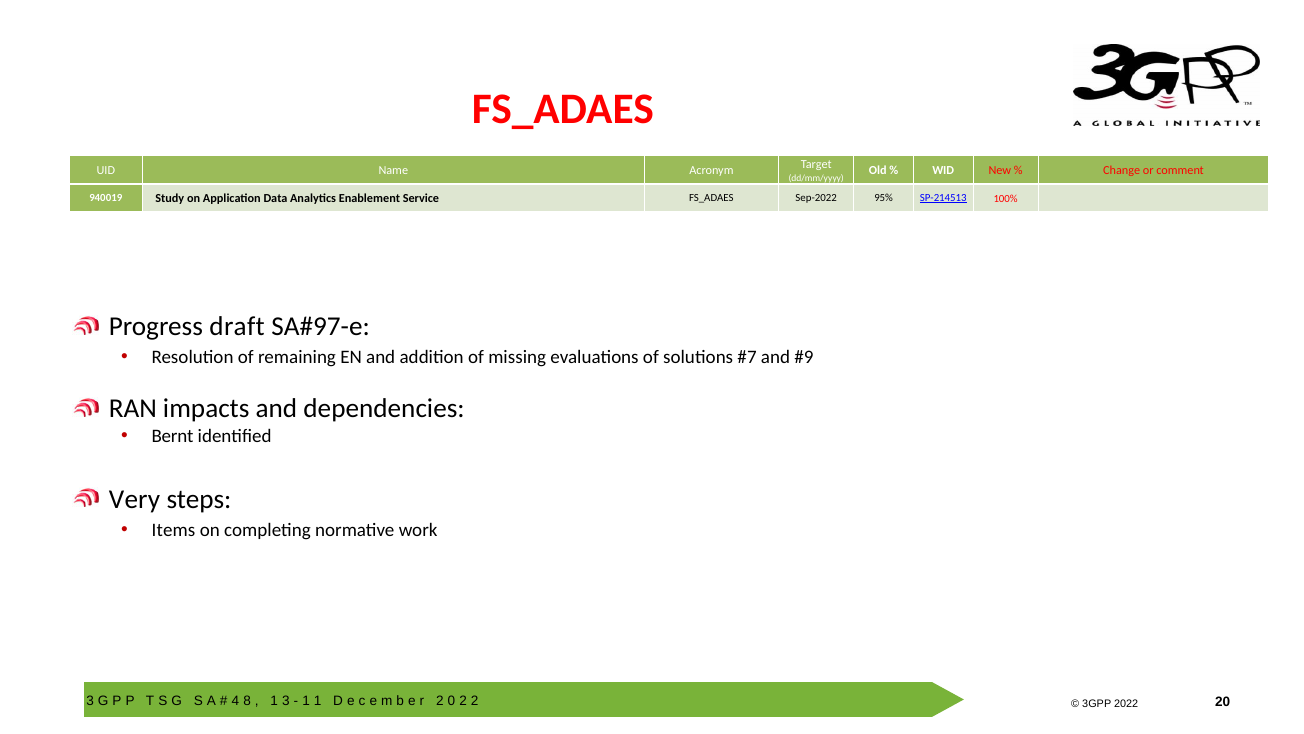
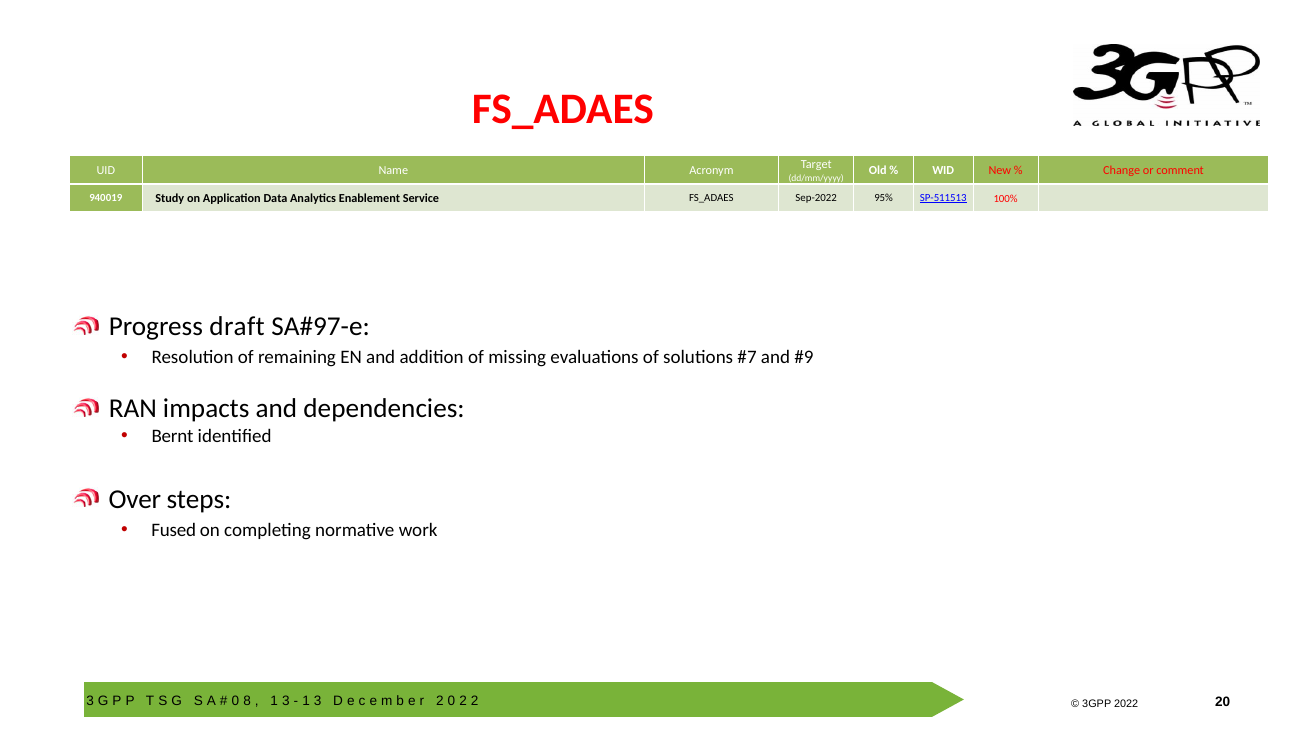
SP-214513: SP-214513 -> SP-511513
Very: Very -> Over
Items: Items -> Fused
4 at (235, 701): 4 -> 0
1 at (318, 701): 1 -> 3
